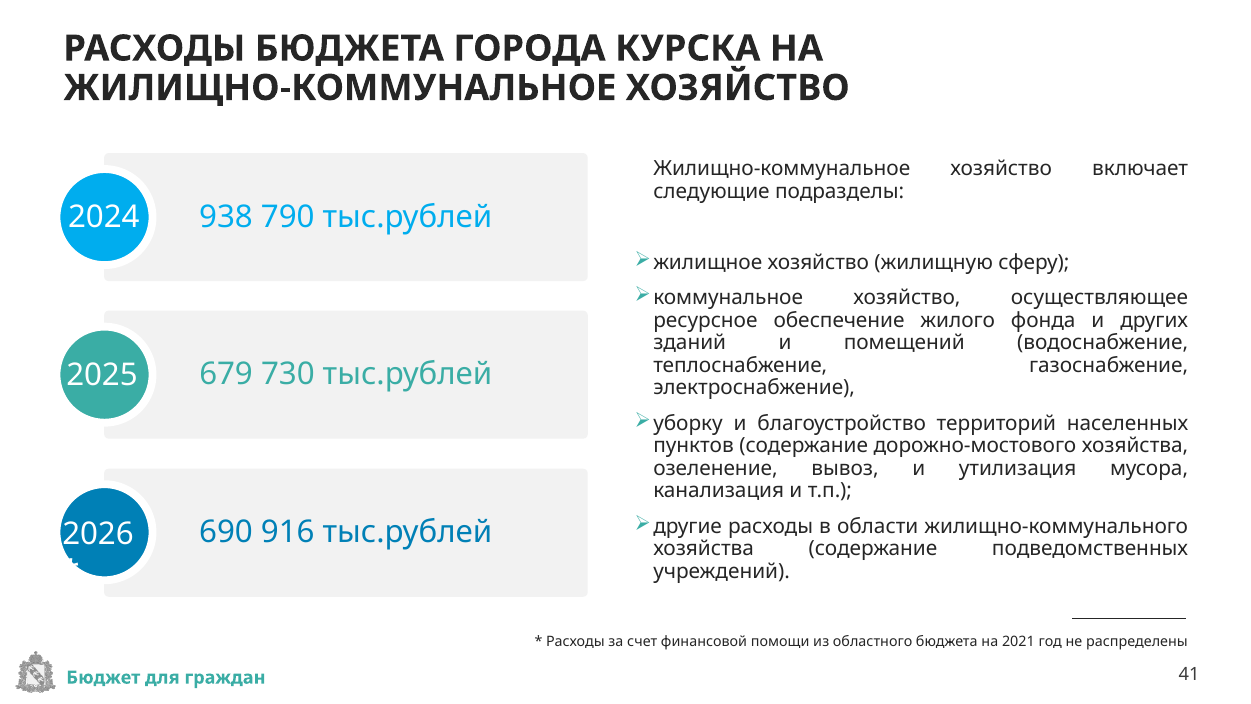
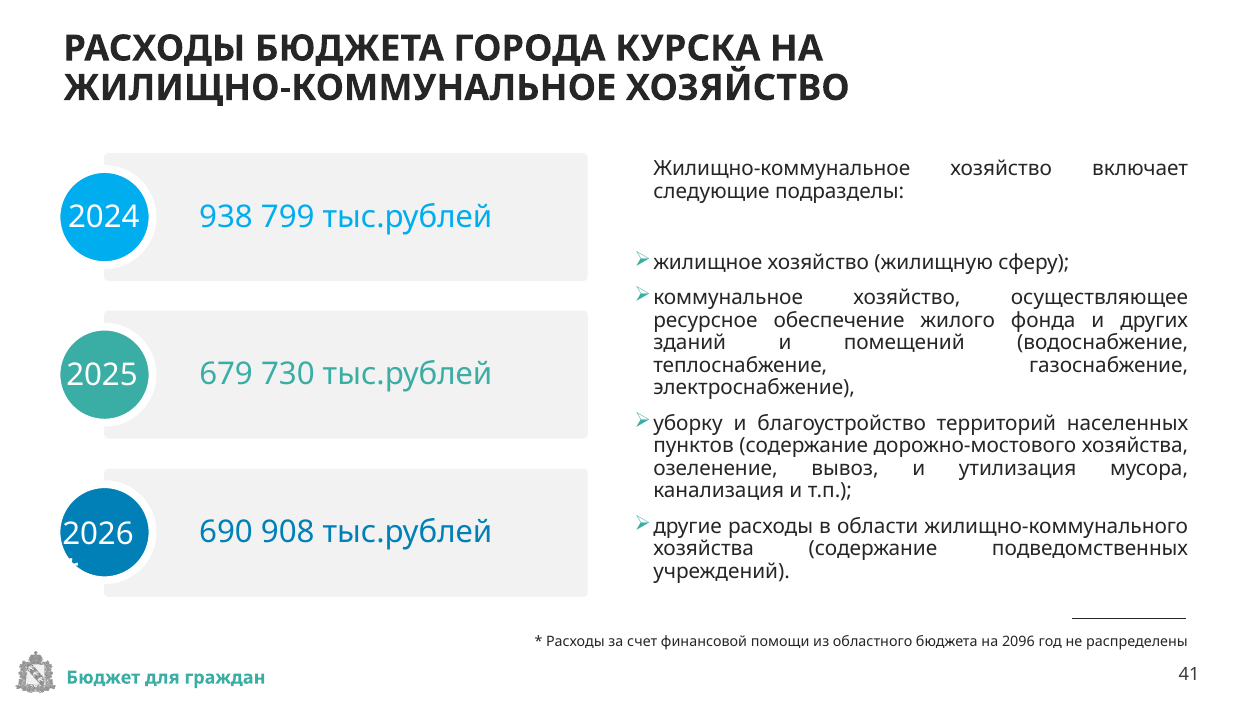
790: 790 -> 799
916: 916 -> 908
2021: 2021 -> 2096
